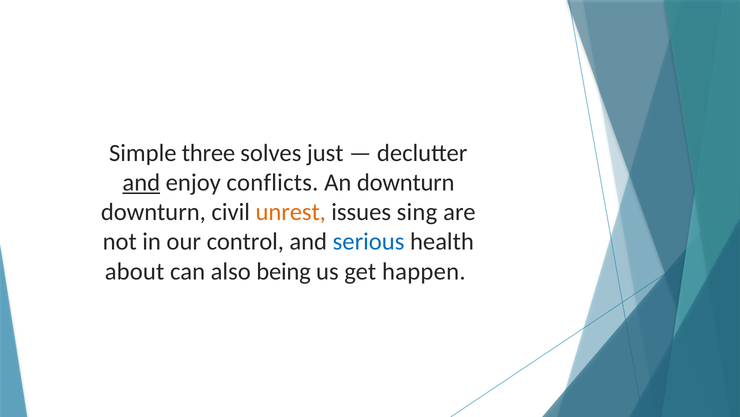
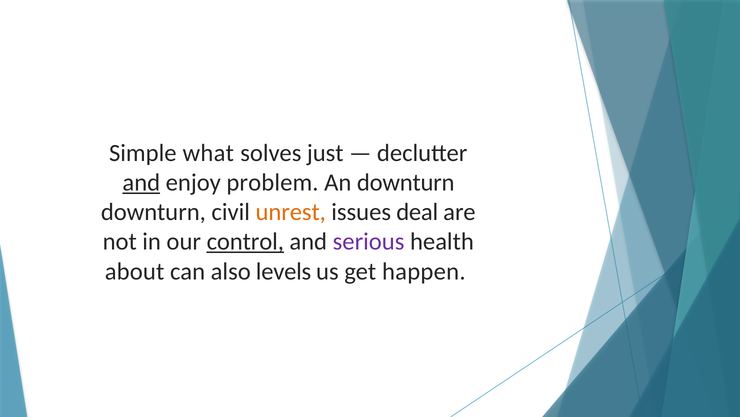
three: three -> what
conflicts: conflicts -> problem
sing: sing -> deal
control underline: none -> present
serious colour: blue -> purple
being: being -> levels
